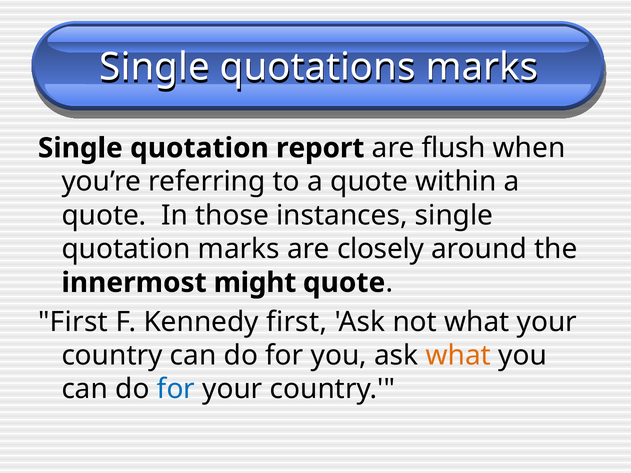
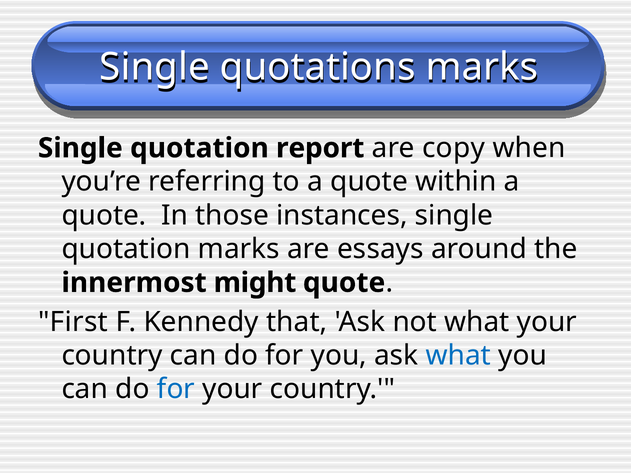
flush: flush -> copy
closely: closely -> essays
Kennedy first: first -> that
what at (458, 356) colour: orange -> blue
